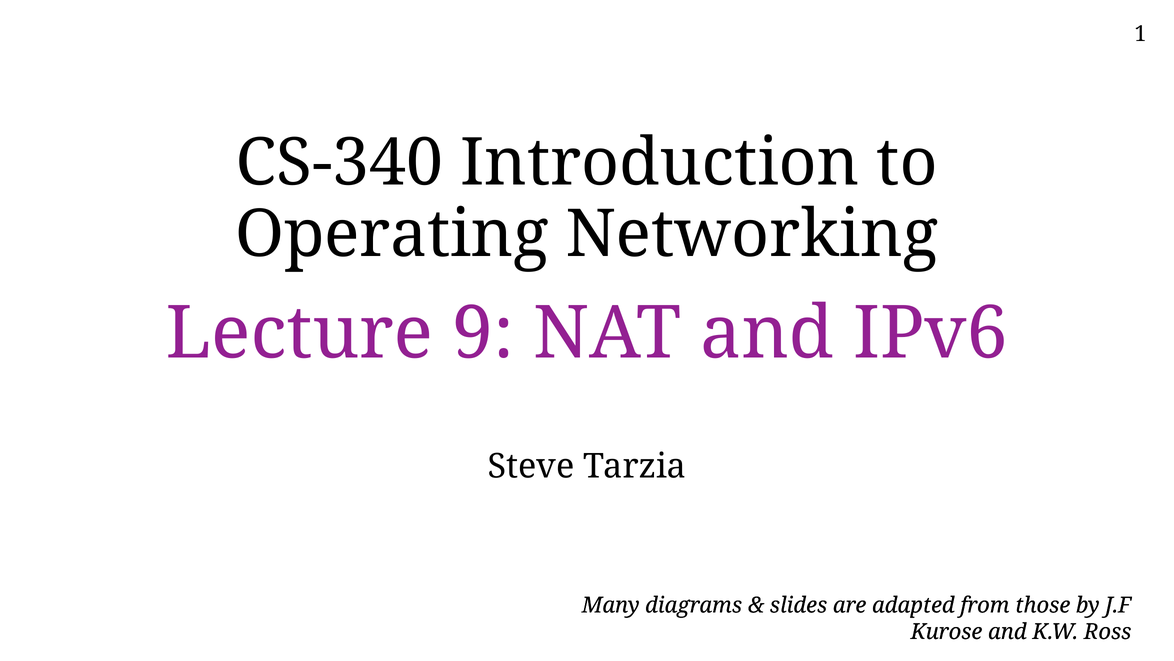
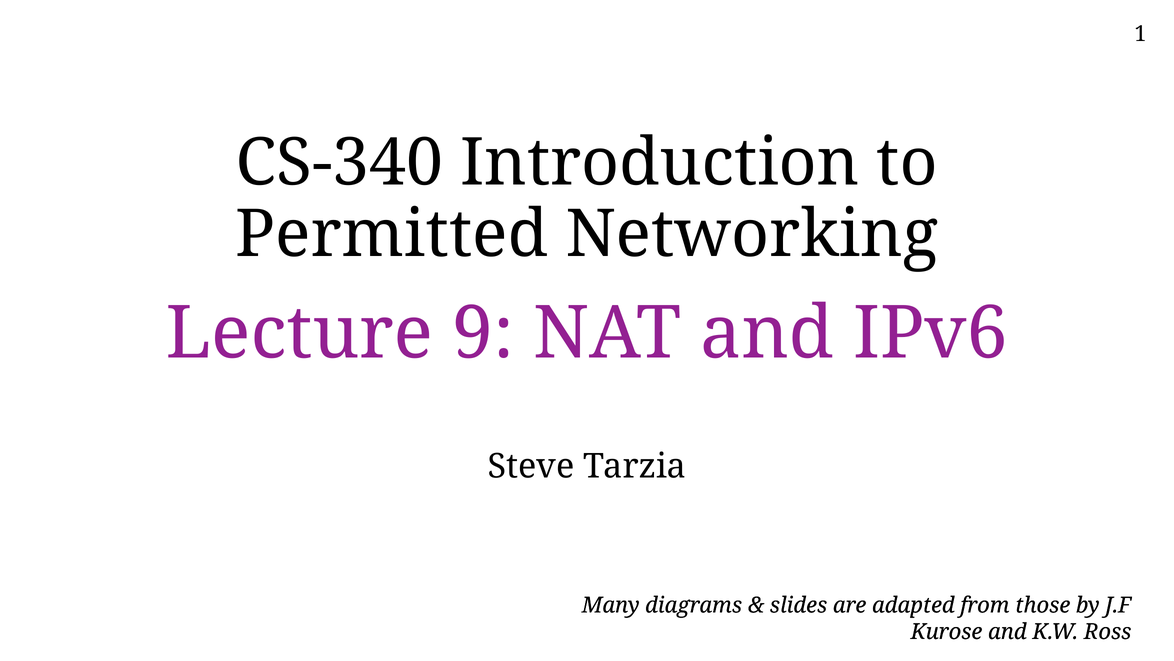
Operating: Operating -> Permitted
